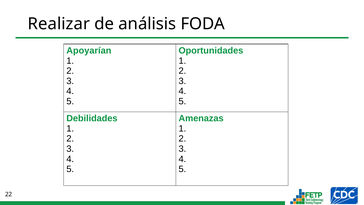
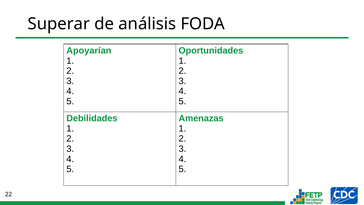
Realizar: Realizar -> Superar
